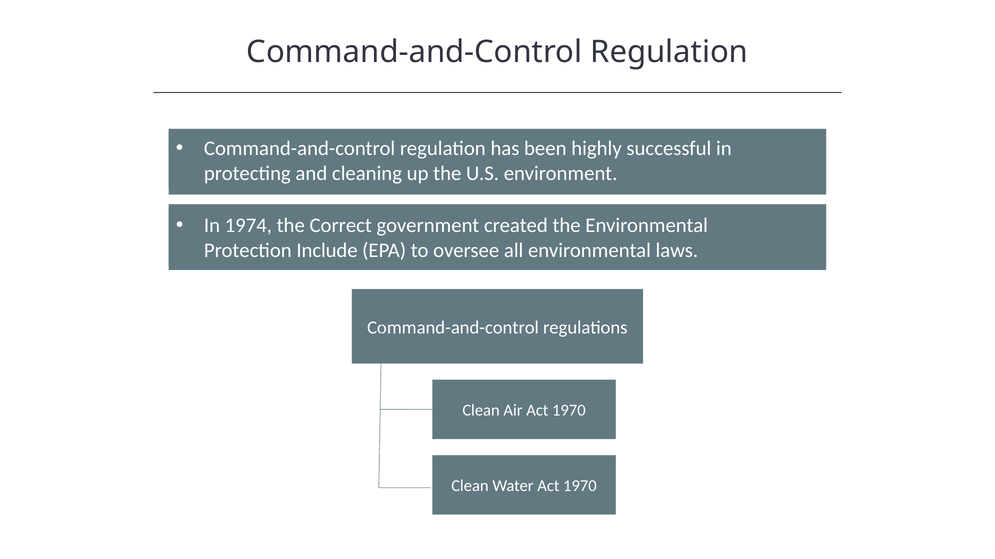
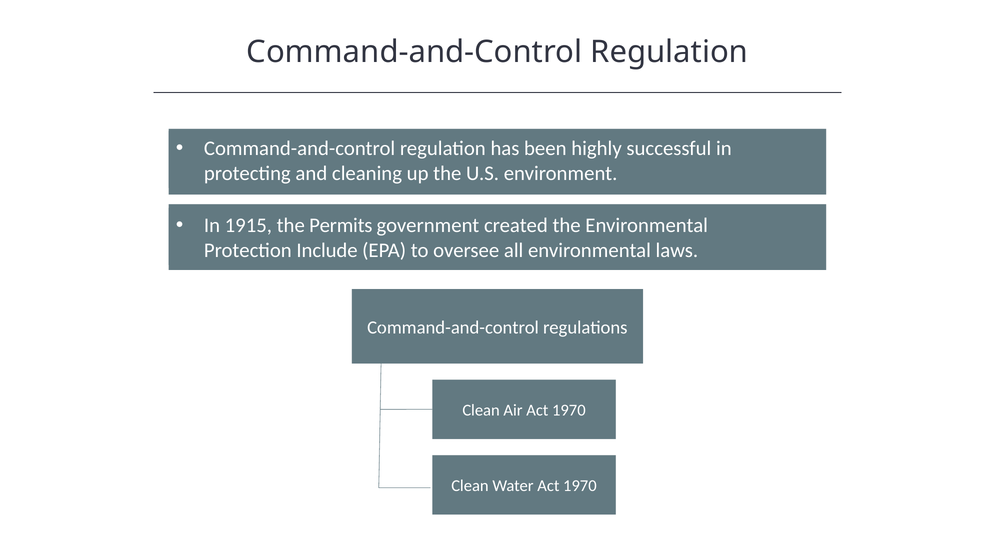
1974: 1974 -> 1915
Correct: Correct -> Permits
